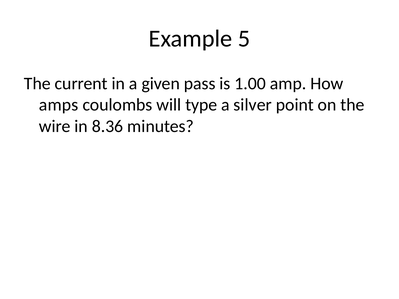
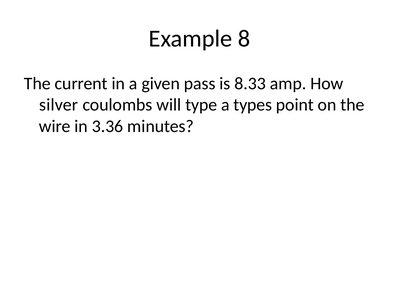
5: 5 -> 8
1.00: 1.00 -> 8.33
amps: amps -> silver
silver: silver -> types
8.36: 8.36 -> 3.36
